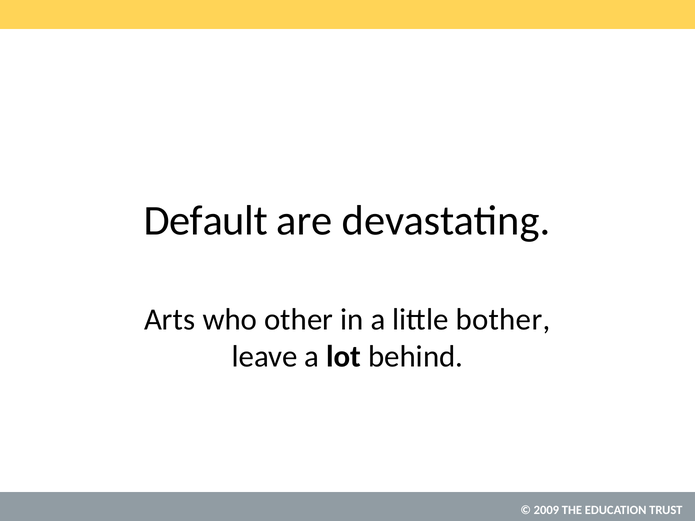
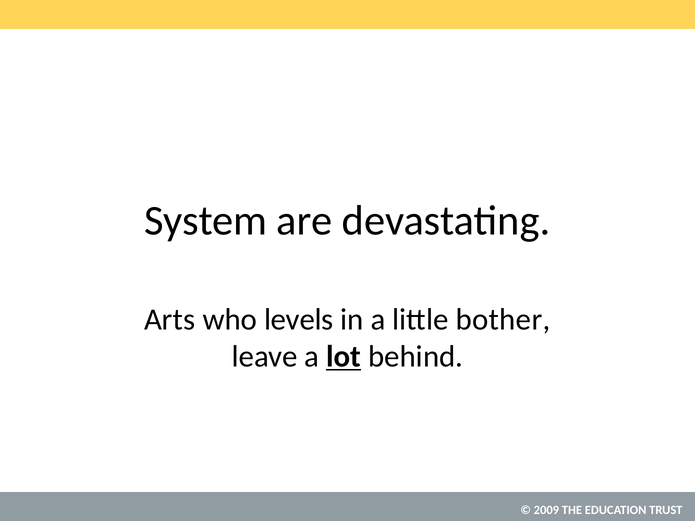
Default: Default -> System
other: other -> levels
lot underline: none -> present
